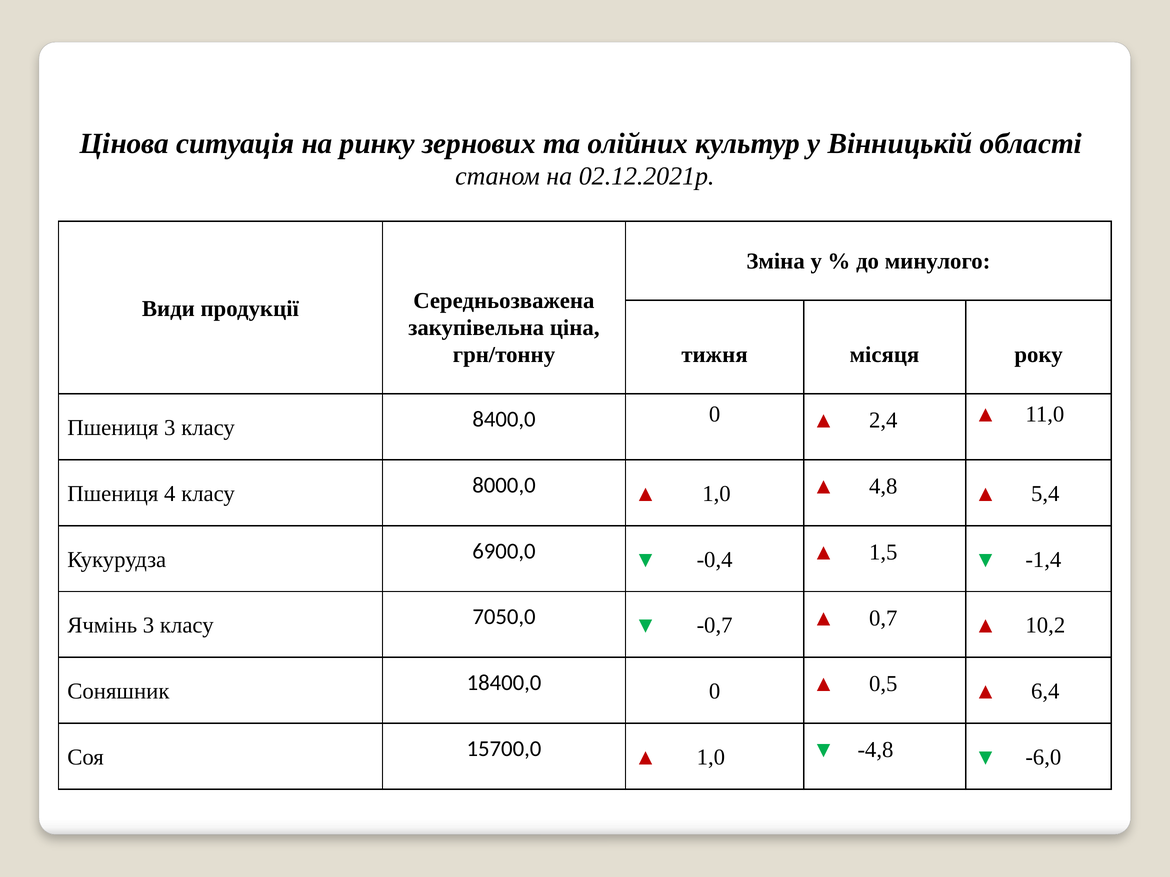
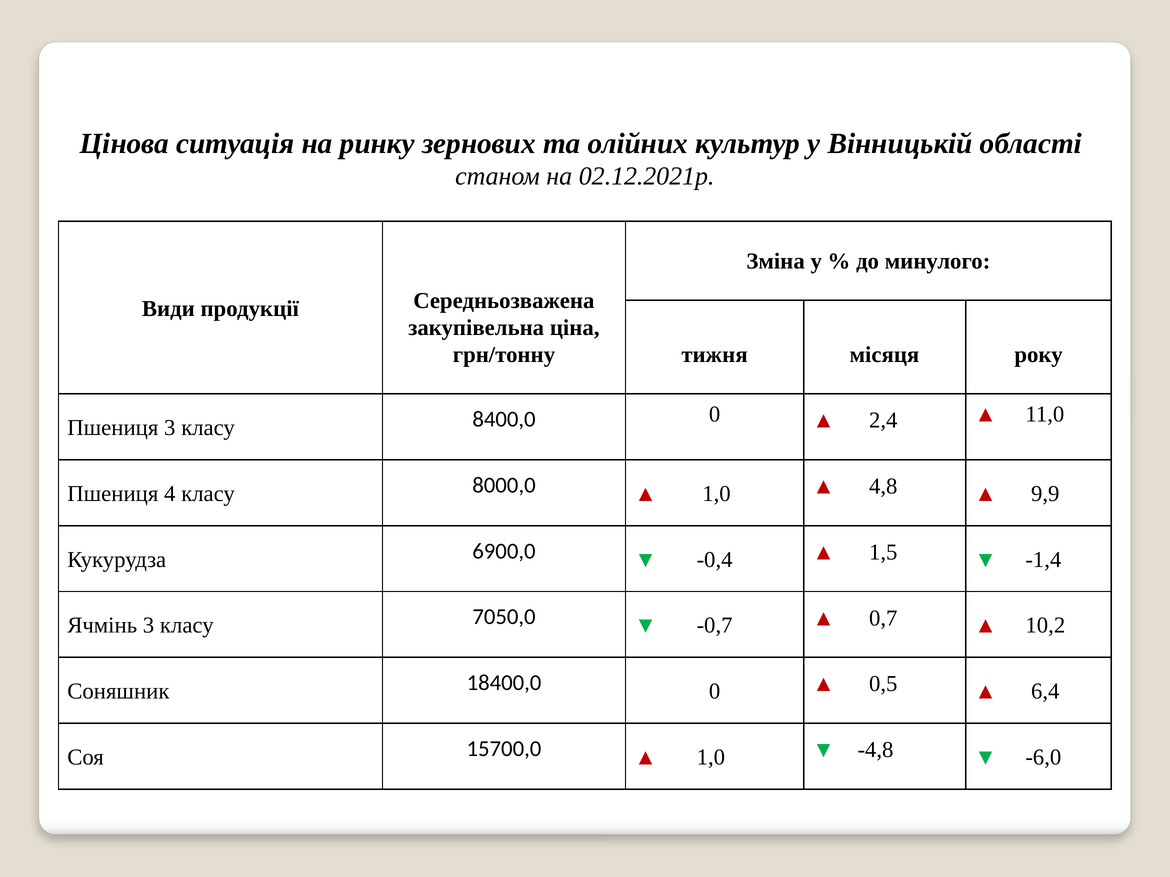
5,4: 5,4 -> 9,9
